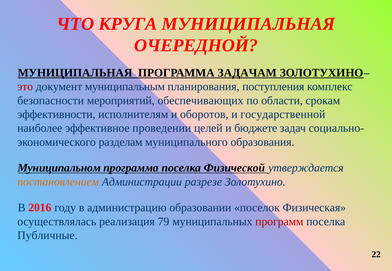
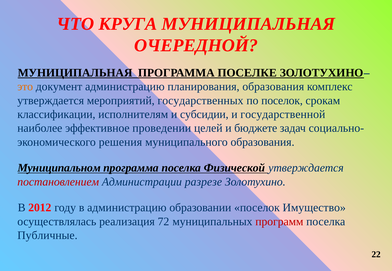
ЗАДАЧАМ: ЗАДАЧАМ -> ПОСЕЛКЕ
это colour: red -> orange
документ муниципальным: муниципальным -> администрацию
планирования поступления: поступления -> образования
безопасности at (51, 101): безопасности -> утверждается
обеспечивающих: обеспечивающих -> государственных
по области: области -> поселок
эффективности: эффективности -> классификации
оборотов: оборотов -> субсидии
разделам: разделам -> решения
постановлением colour: orange -> red
2016: 2016 -> 2012
Физическая: Физическая -> Имущество
79: 79 -> 72
